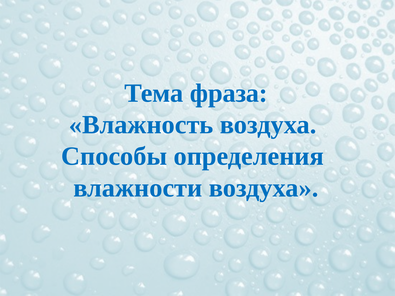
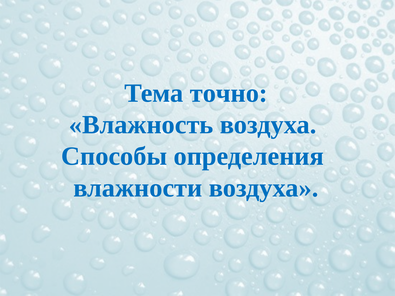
фраза: фраза -> точно
